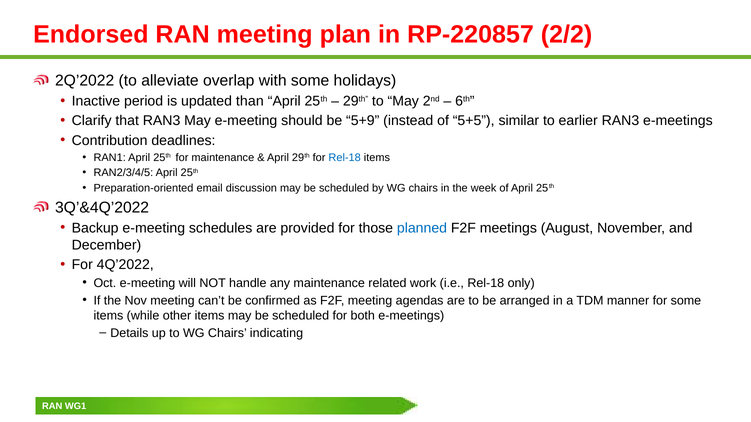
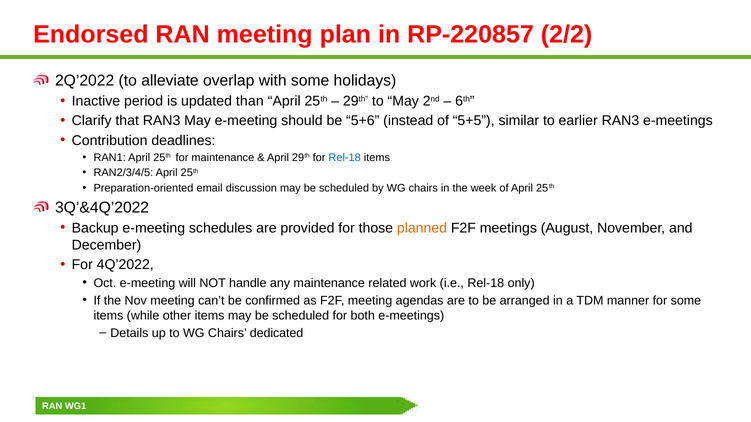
5+9: 5+9 -> 5+6
planned colour: blue -> orange
indicating: indicating -> dedicated
